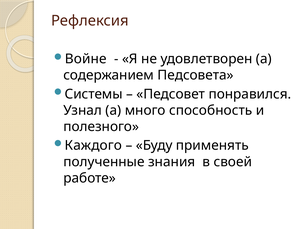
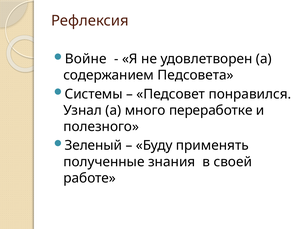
способность: способность -> переработке
Каждого: Каждого -> Зеленый
